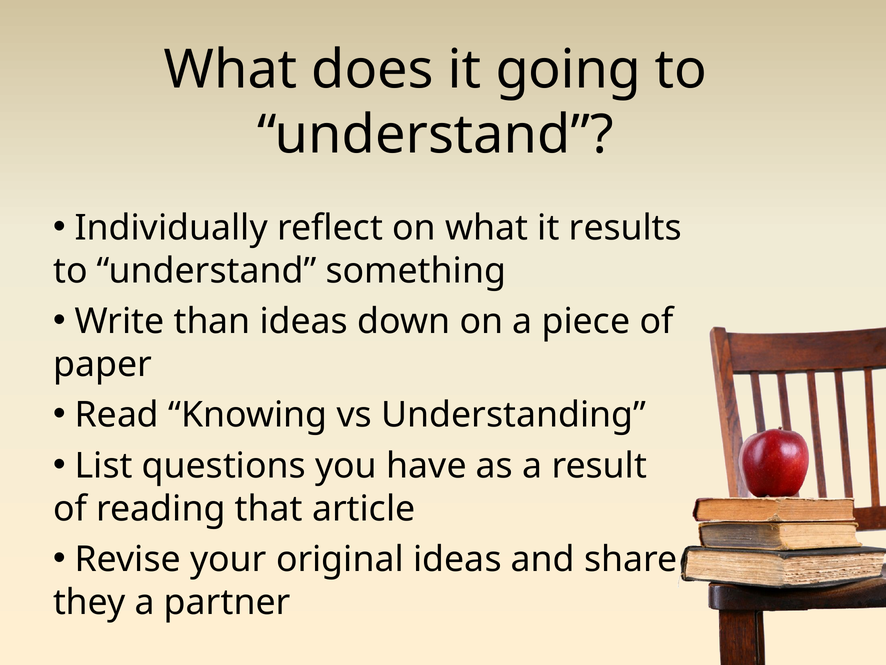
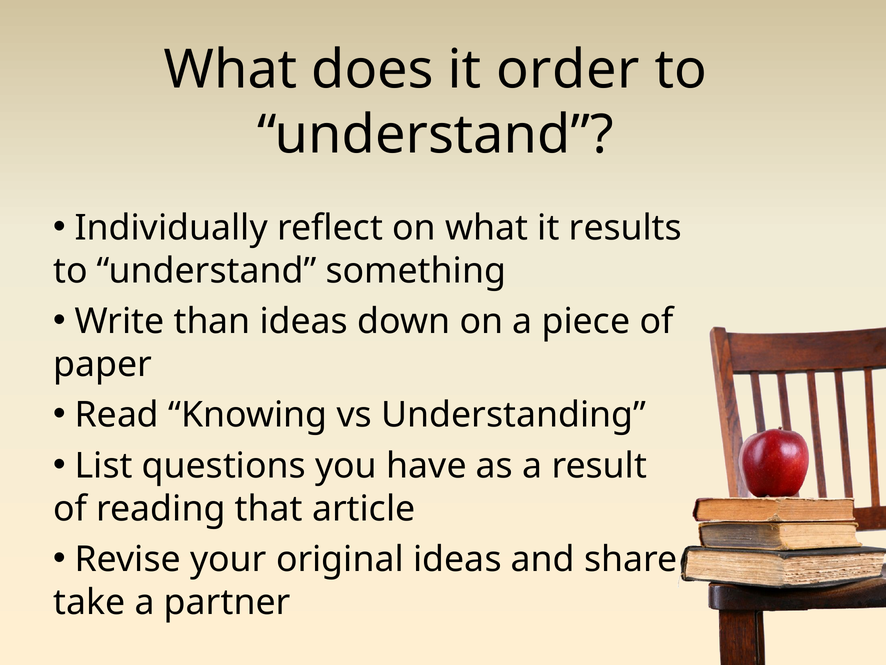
going: going -> order
they: they -> take
